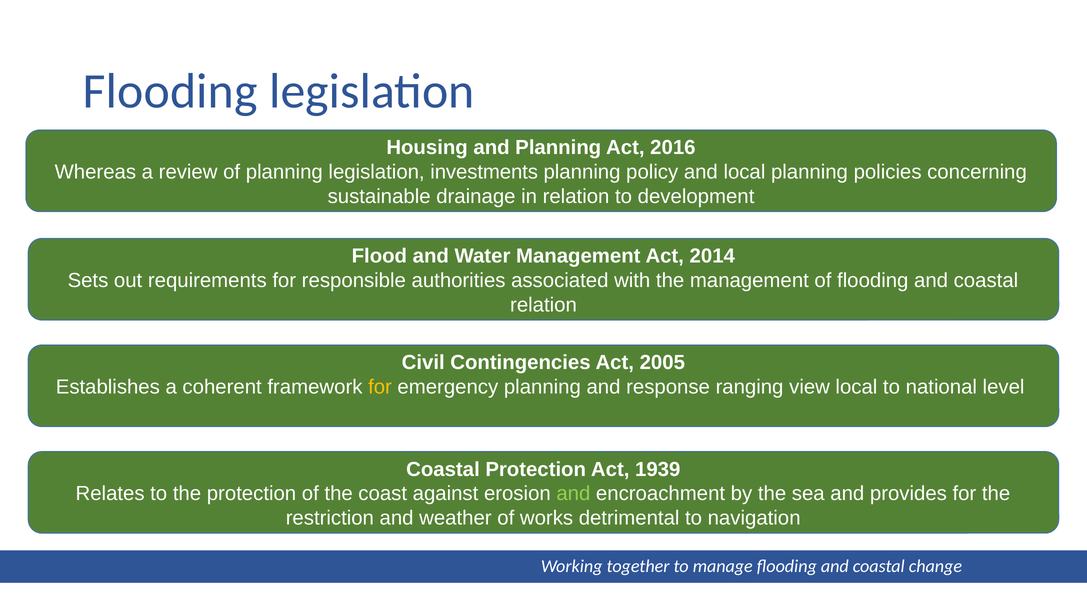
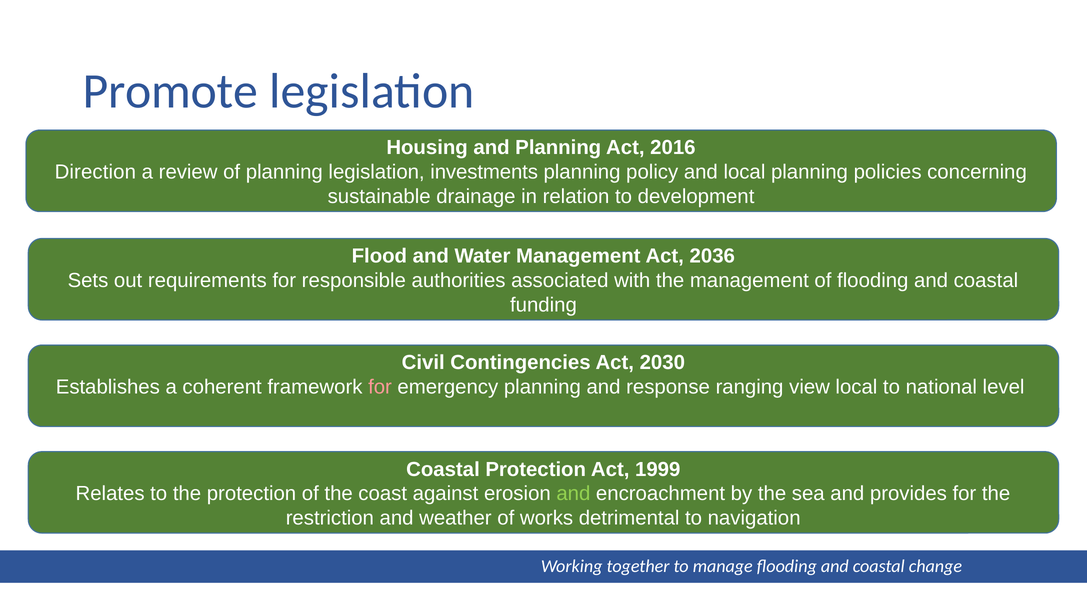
Flooding at (170, 91): Flooding -> Promote
Whereas: Whereas -> Direction
2014: 2014 -> 2036
relation at (543, 305): relation -> funding
2005: 2005 -> 2030
for at (380, 387) colour: yellow -> pink
1939: 1939 -> 1999
